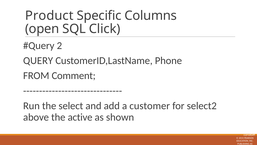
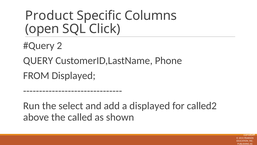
FROM Comment: Comment -> Displayed
a customer: customer -> displayed
select2: select2 -> called2
active: active -> called
